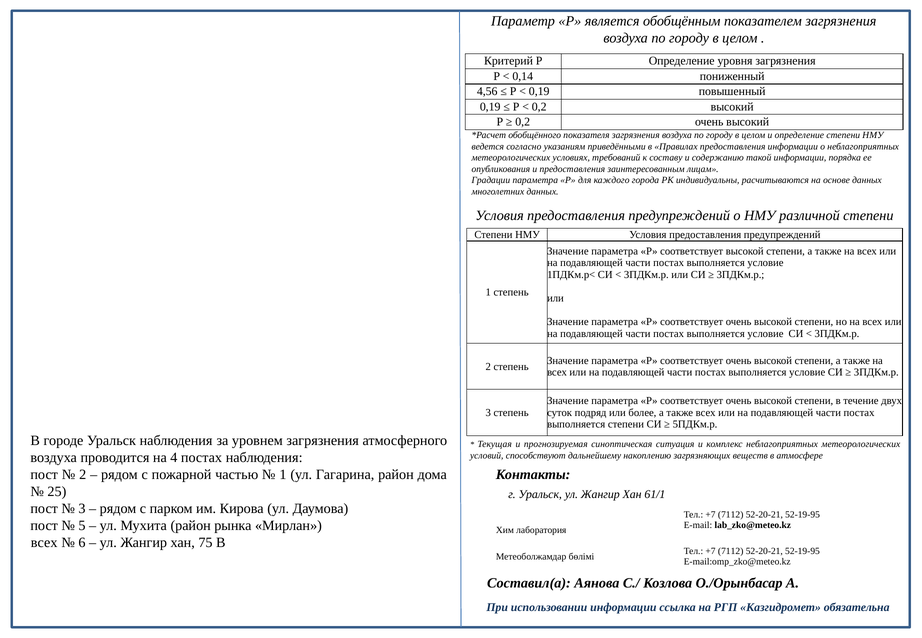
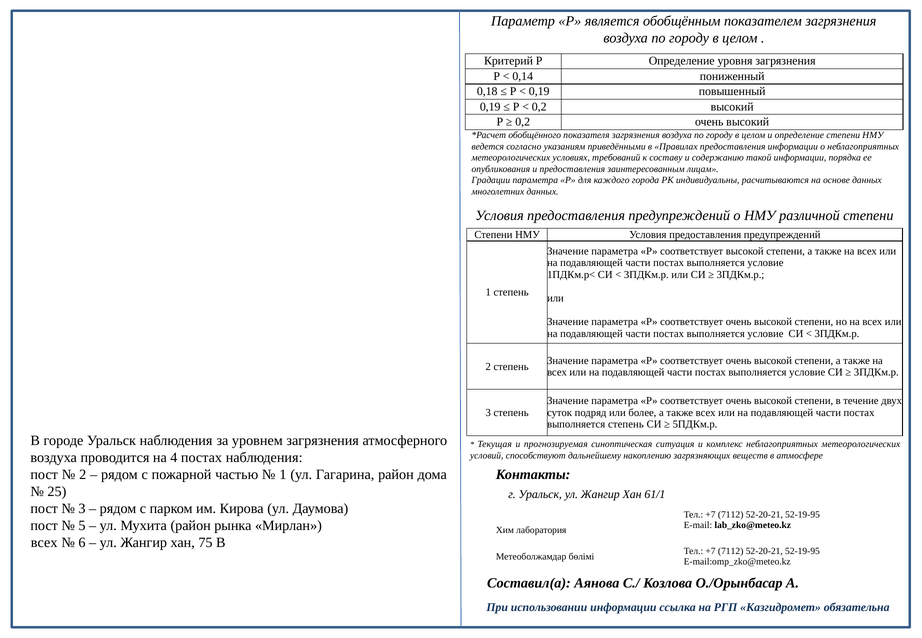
4,56: 4,56 -> 0,18
выполняется степени: степени -> степень
